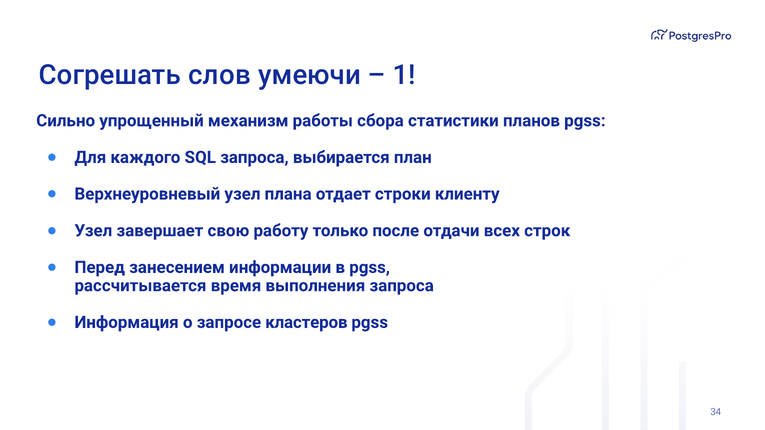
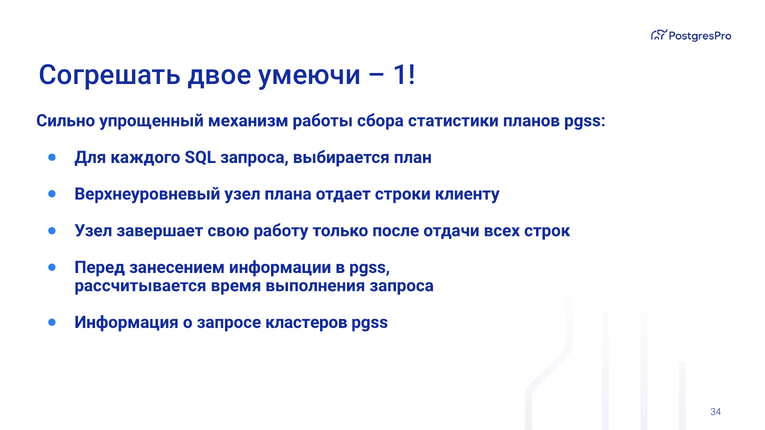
слов: слов -> двое
